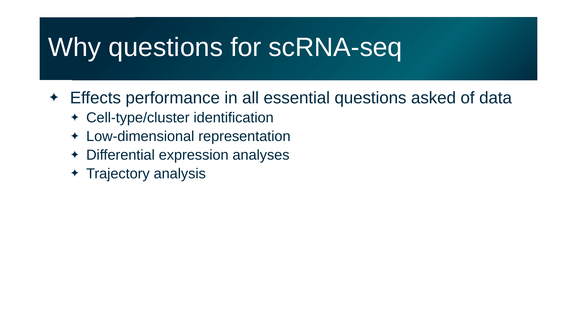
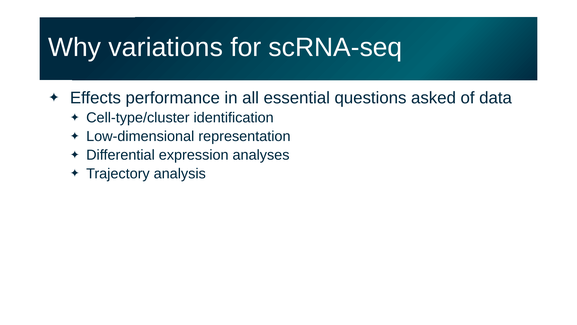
Why questions: questions -> variations
